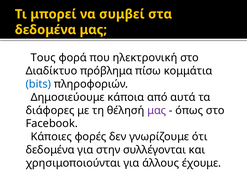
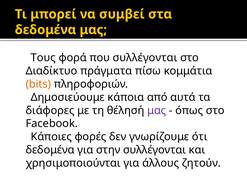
που ηλεκτρονική: ηλεκτρονική -> συλλέγονται
πρόβλημα: πρόβλημα -> πράγματα
bits colour: blue -> orange
έχουμε: έχουμε -> ζητούν
